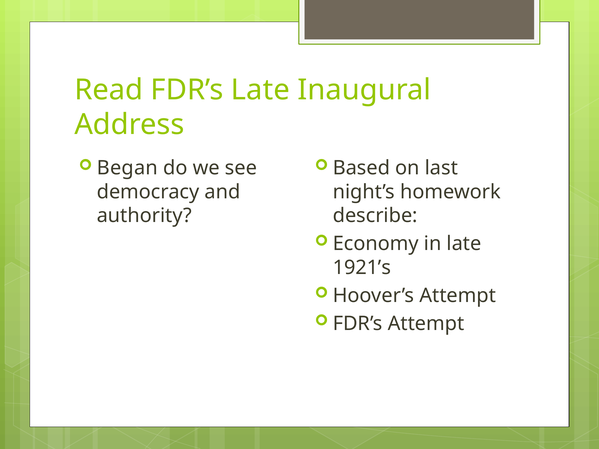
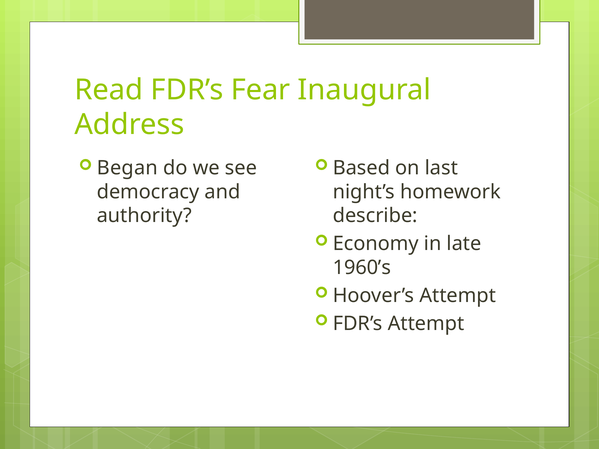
FDR’s Late: Late -> Fear
1921’s: 1921’s -> 1960’s
